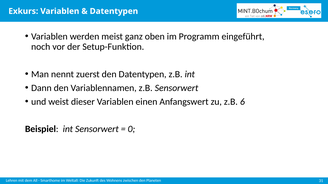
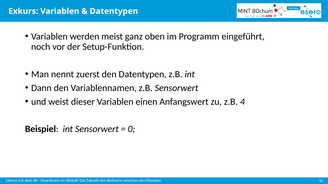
6: 6 -> 4
